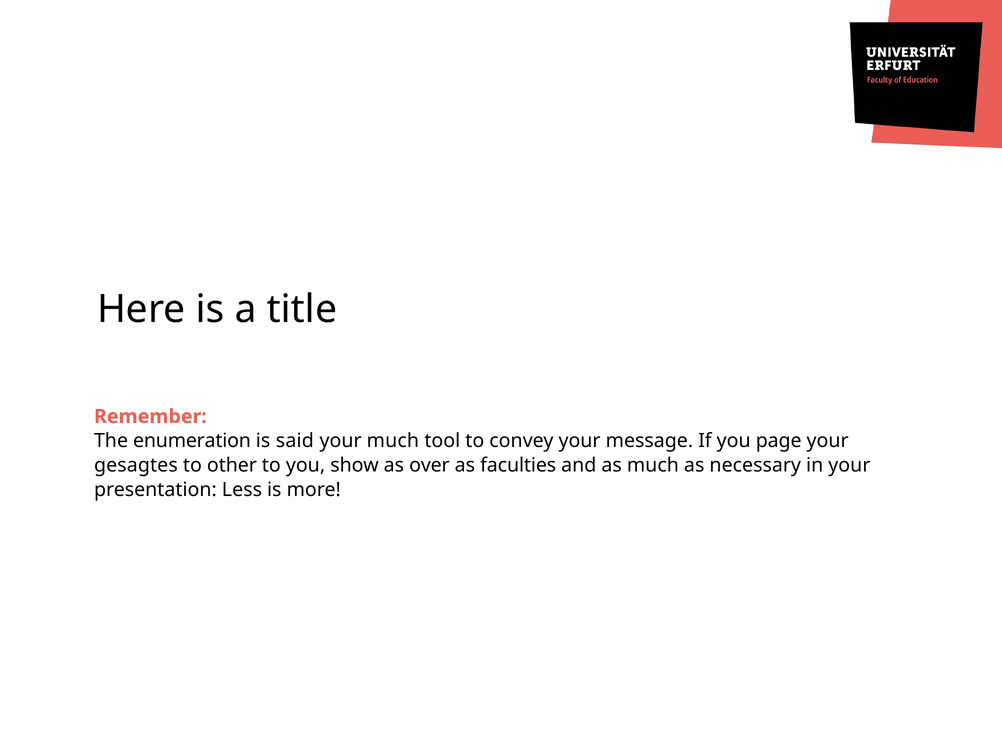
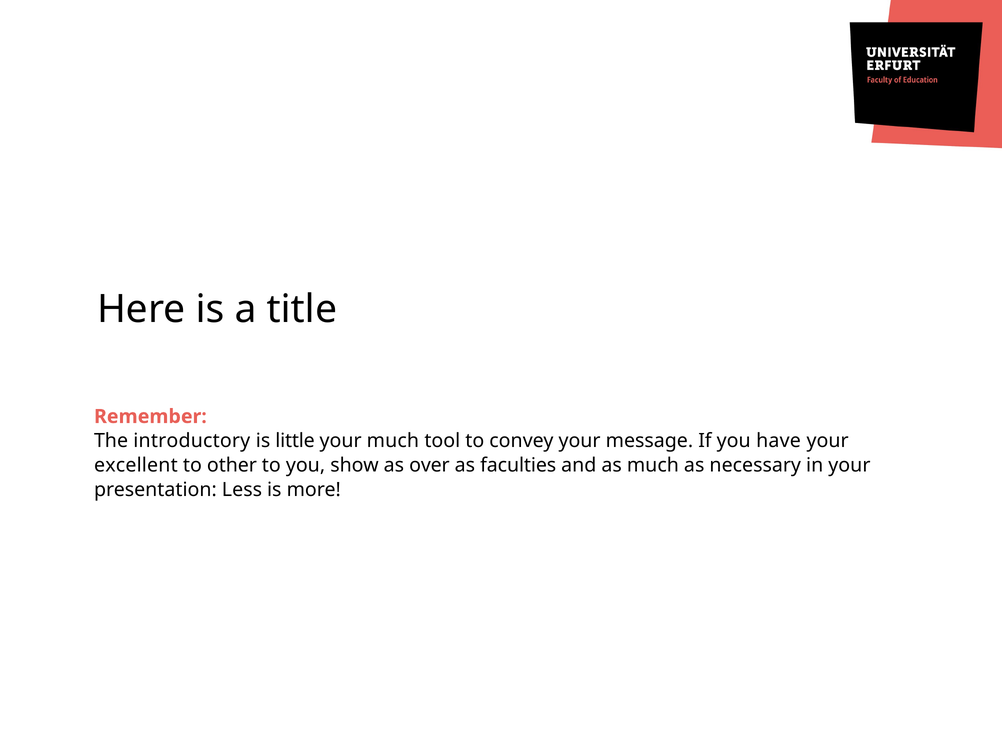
enumeration: enumeration -> introductory
said: said -> little
page: page -> have
gesagtes: gesagtes -> excellent
